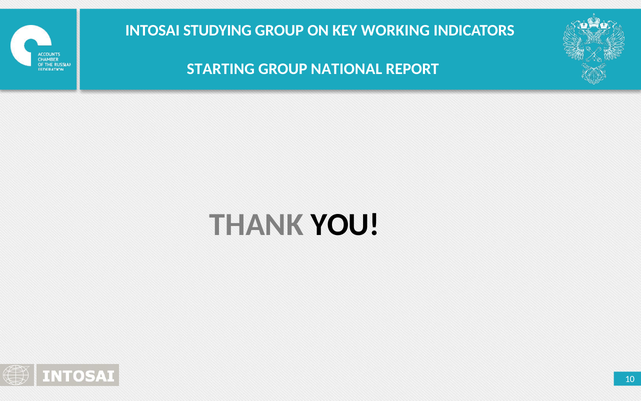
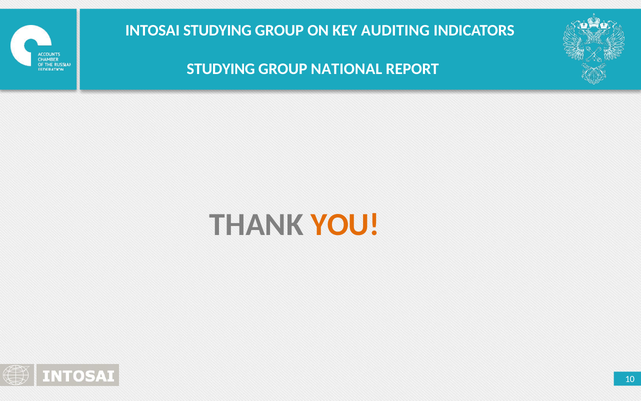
WORKING: WORKING -> AUDITING
STARTING at (221, 69): STARTING -> STUDYING
YOU colour: black -> orange
